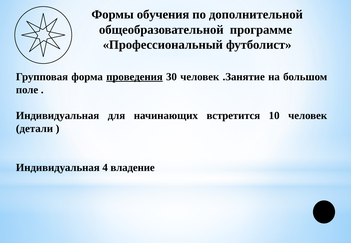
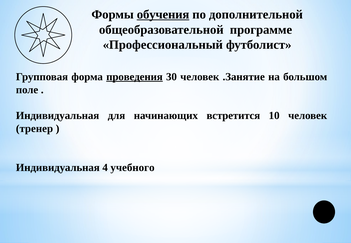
обучения underline: none -> present
детали: детали -> тренер
владение: владение -> учебного
